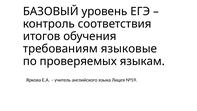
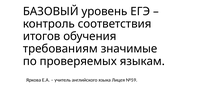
языковые: языковые -> значимые
